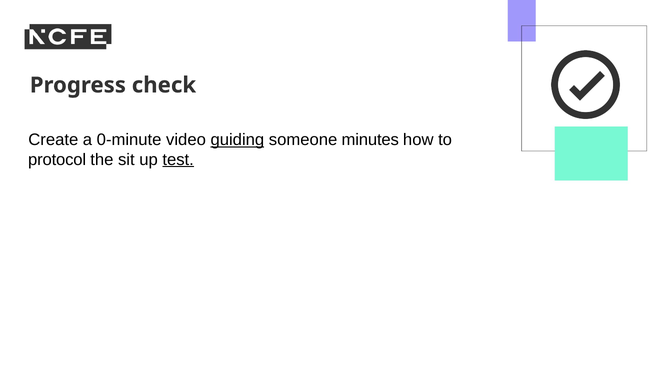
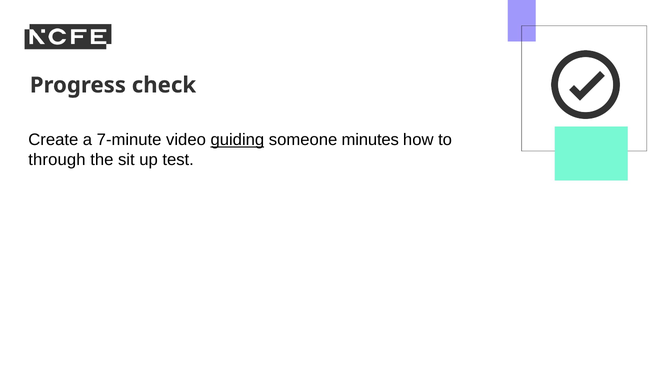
0-minute: 0-minute -> 7-minute
protocol: protocol -> through
test underline: present -> none
